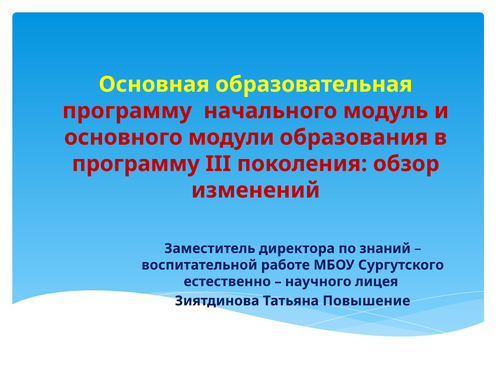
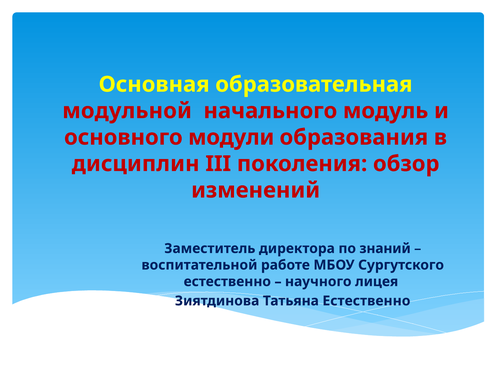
программу at (127, 111): программу -> модульной
программу at (136, 164): программу -> дисциплин
Татьяна Повышение: Повышение -> Естественно
